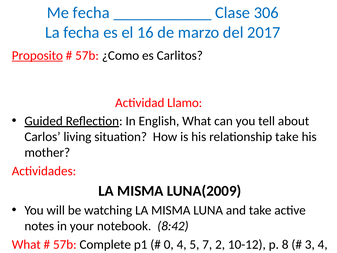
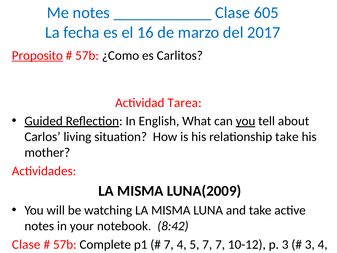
Me fecha: fecha -> notes
306: 306 -> 605
Llamo: Llamo -> Tarea
you at (246, 121) underline: none -> present
What at (26, 244): What -> Clase
0 at (169, 244): 0 -> 7
7 2: 2 -> 7
p 8: 8 -> 3
